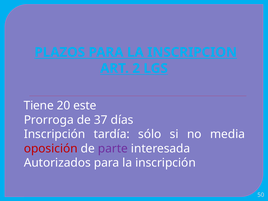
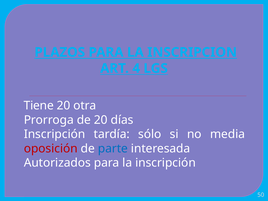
2: 2 -> 4
este: este -> otra
de 37: 37 -> 20
parte colour: purple -> blue
